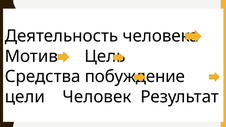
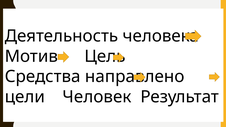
побуждение: побуждение -> направлено
